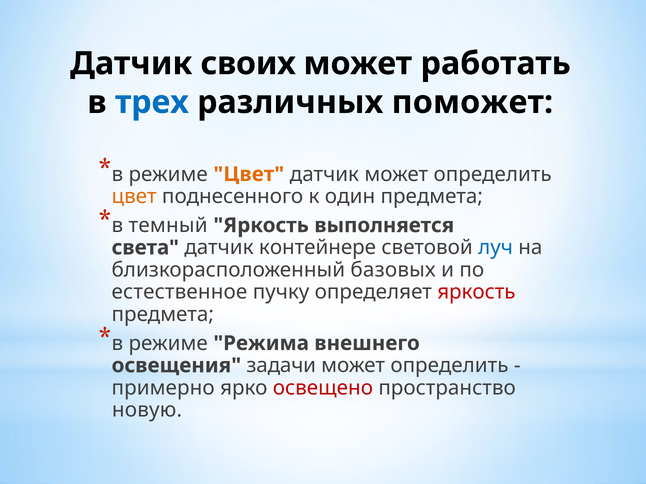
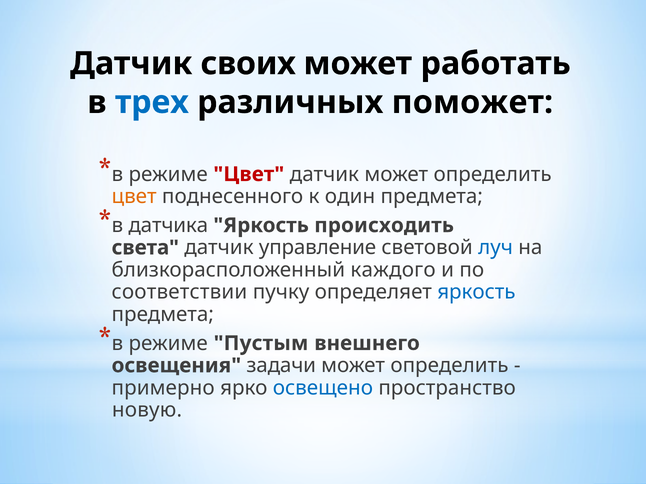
Цвет at (249, 174) colour: orange -> red
темный: темный -> датчика
выполняется: выполняется -> происходить
контейнере: контейнере -> управление
базовых: базовых -> каждого
естественное: естественное -> соответствии
яркость at (476, 292) colour: red -> blue
Режима: Режима -> Пустым
освещено colour: red -> blue
